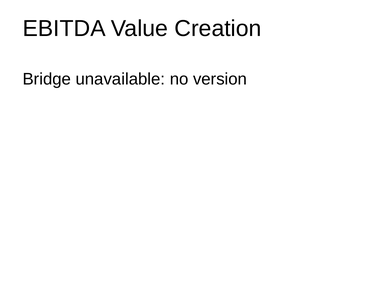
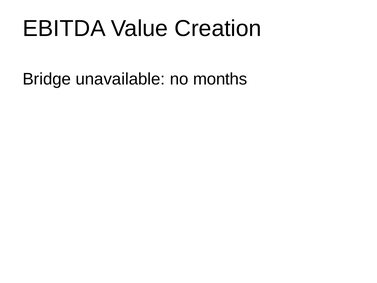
version: version -> months
